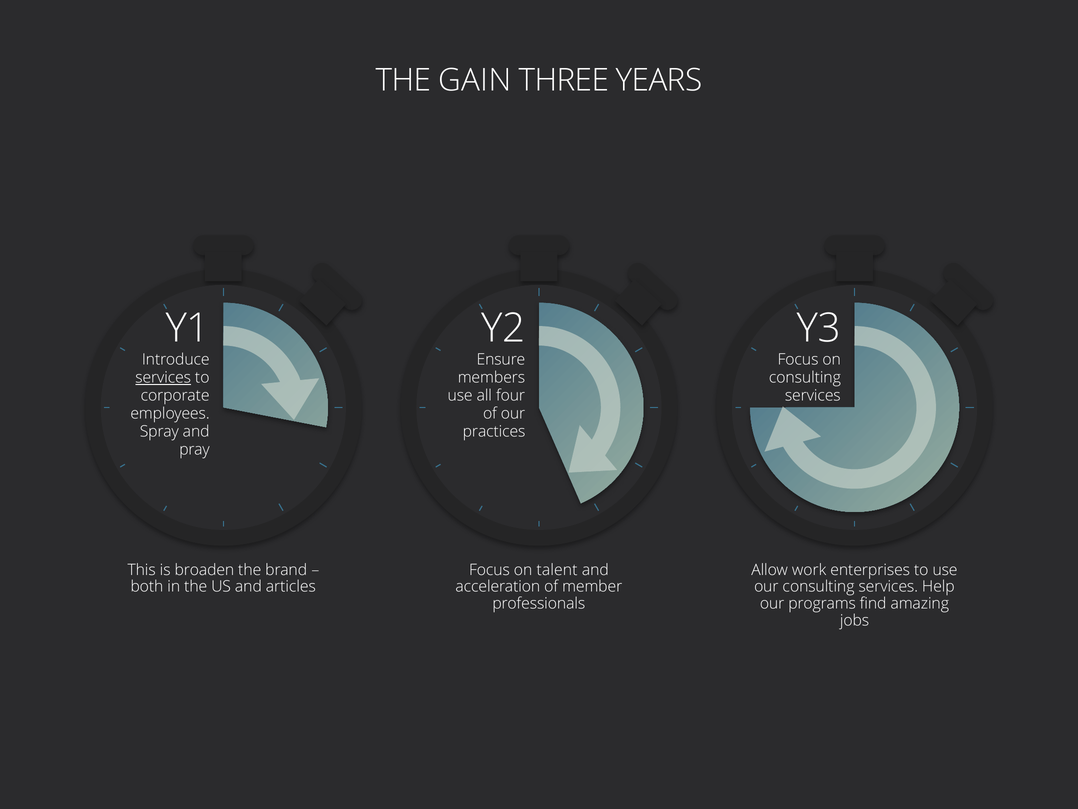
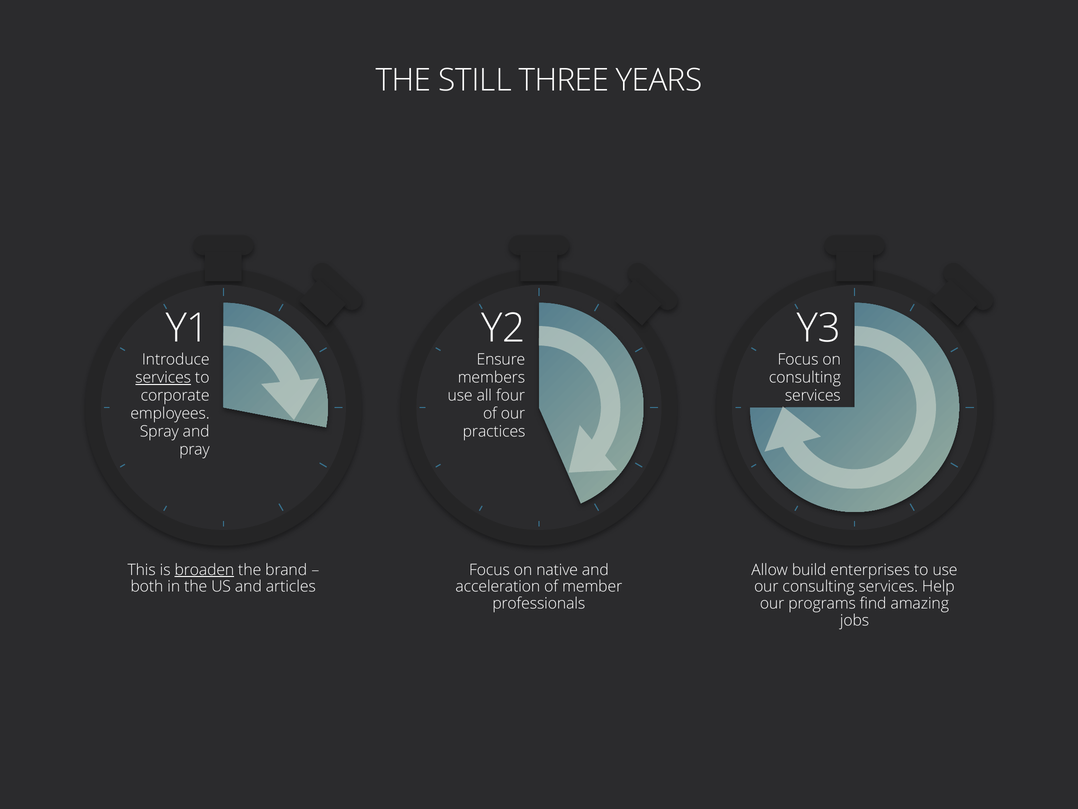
GAIN: GAIN -> STILL
broaden underline: none -> present
talent: talent -> native
work: work -> build
